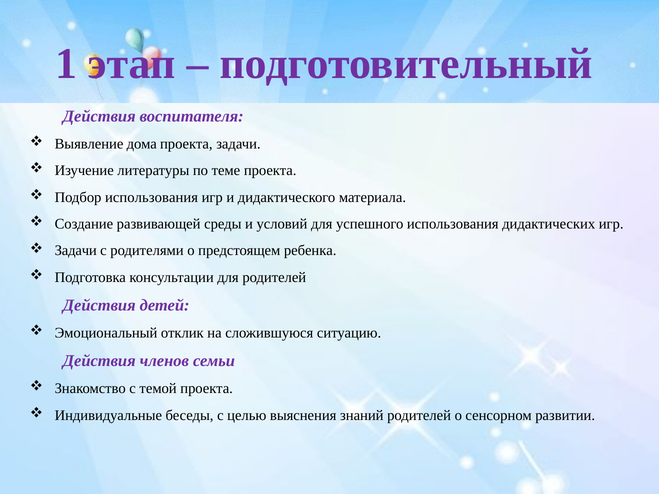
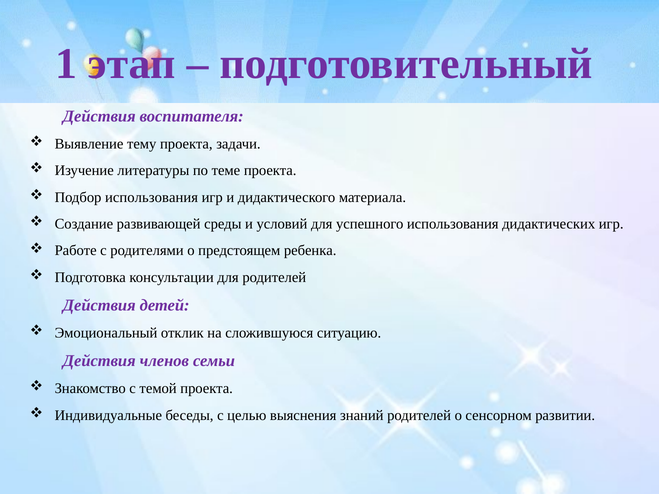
дома: дома -> тему
Задачи at (76, 251): Задачи -> Работе
